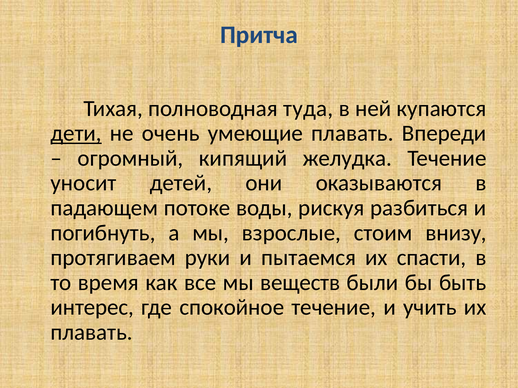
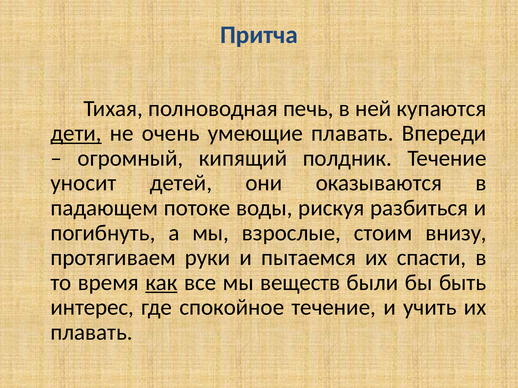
туда: туда -> печь
желудка: желудка -> полдник
как underline: none -> present
